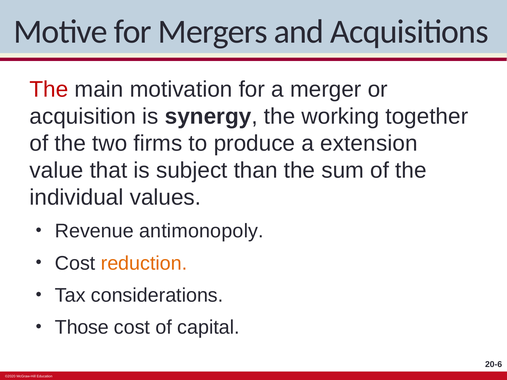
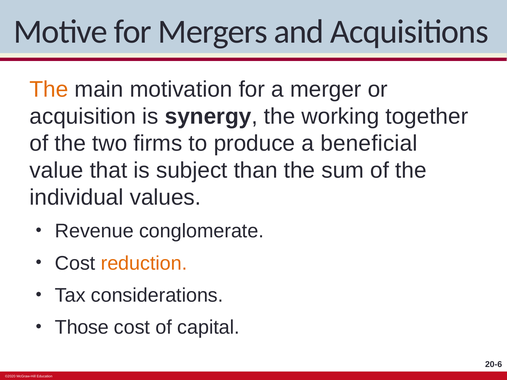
The at (49, 89) colour: red -> orange
extension: extension -> beneficial
antimonopoly: antimonopoly -> conglomerate
